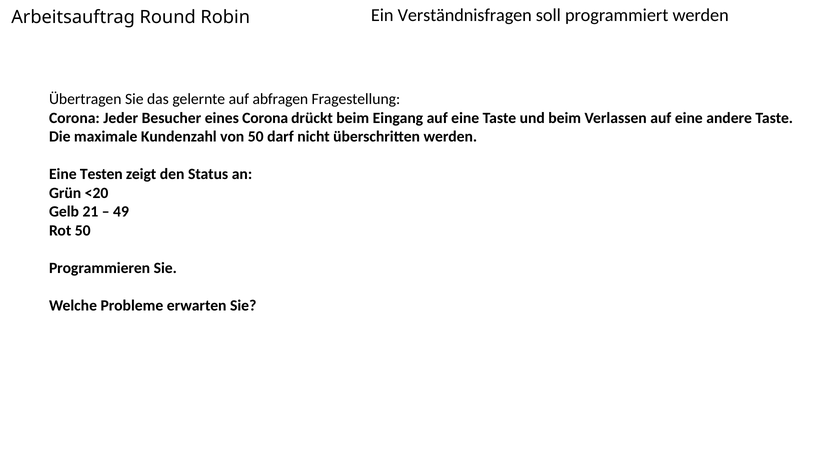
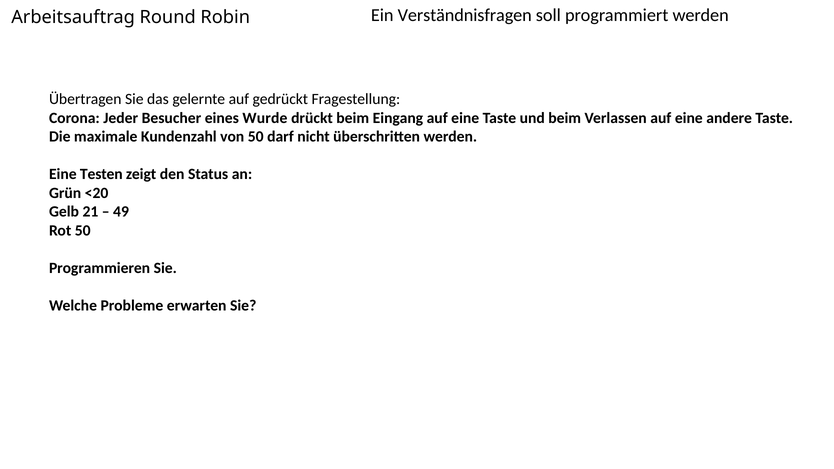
abfragen: abfragen -> gedrückt
eines Corona: Corona -> Wurde
